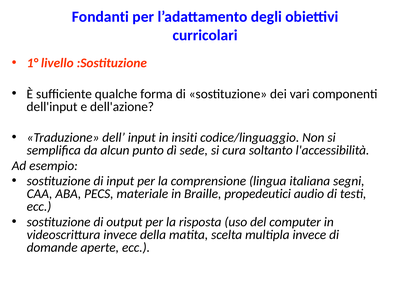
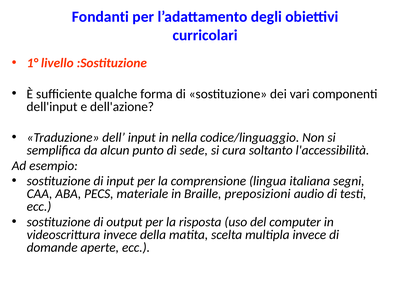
insiti: insiti -> nella
propedeutici: propedeutici -> preposizioni
